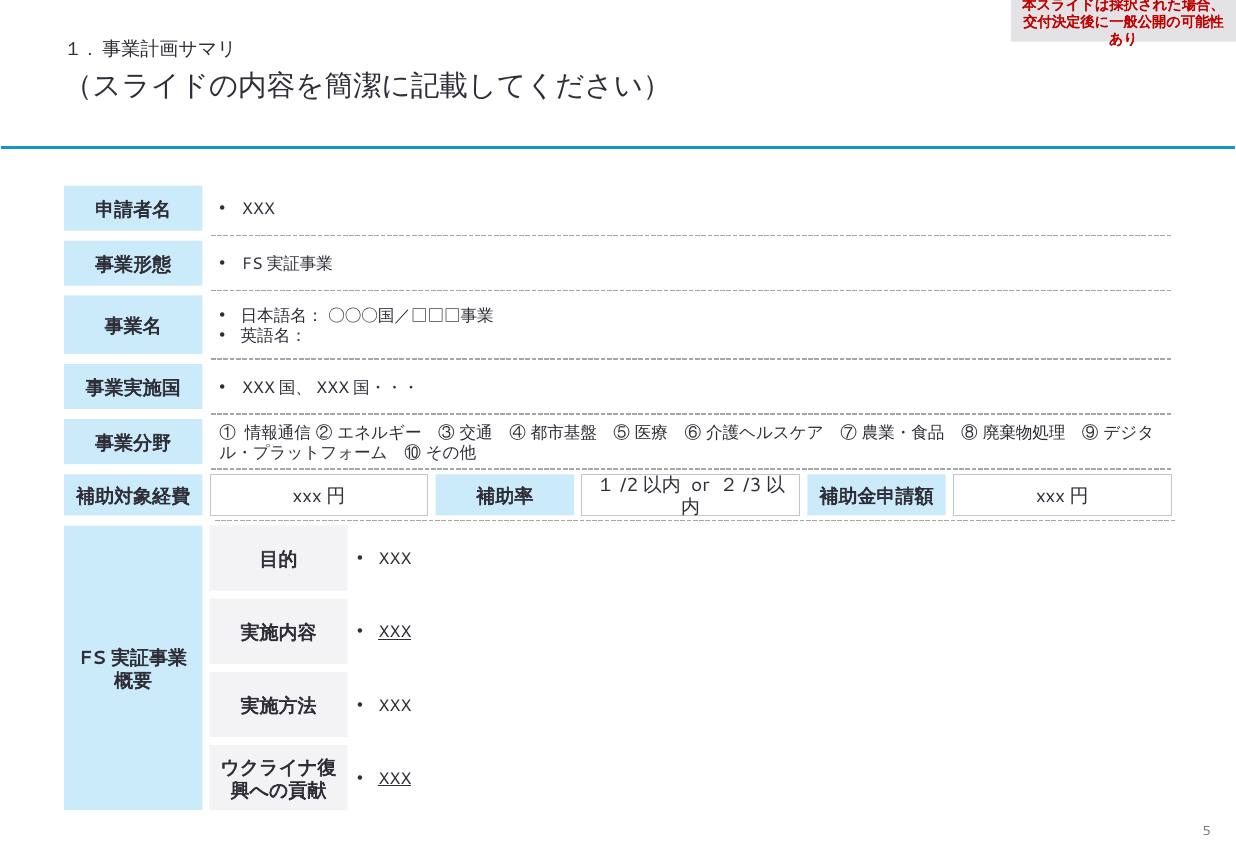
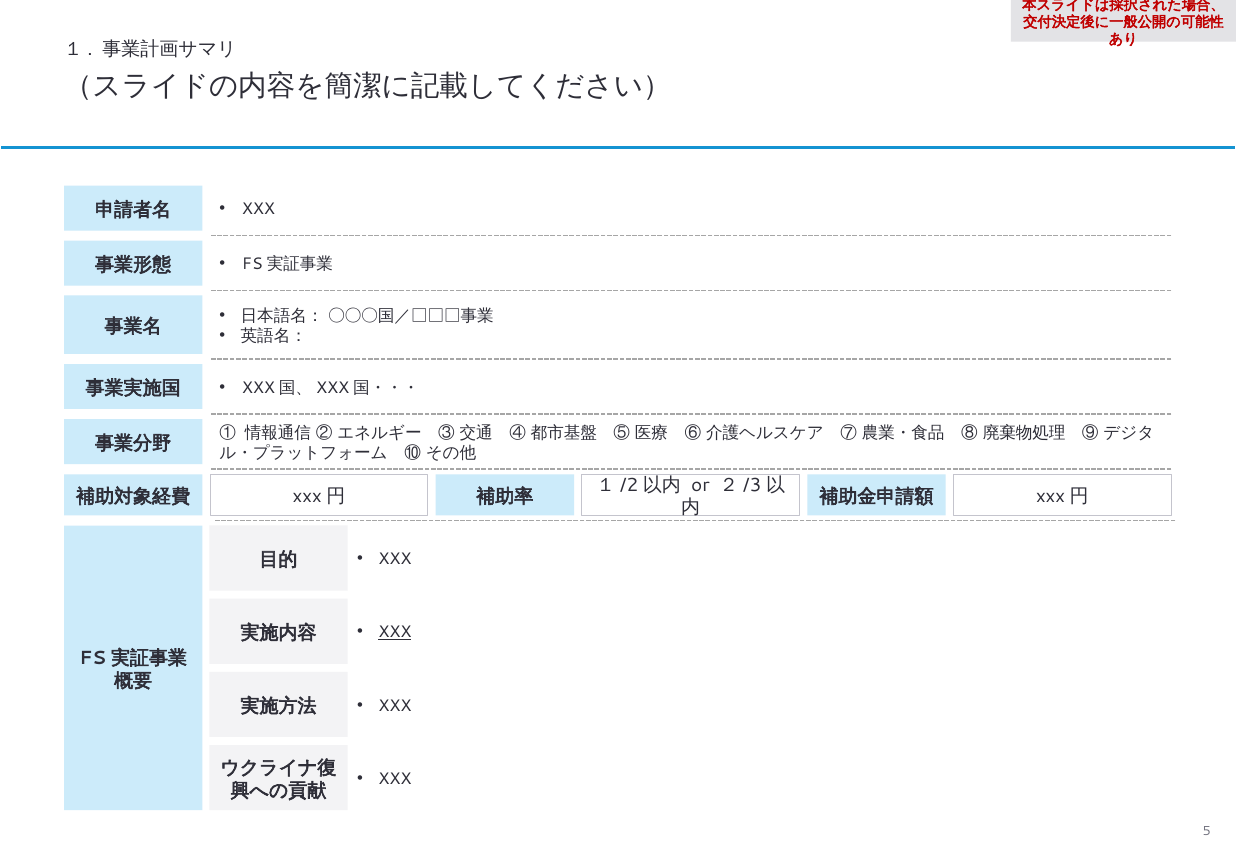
XXX at (395, 779) underline: present -> none
